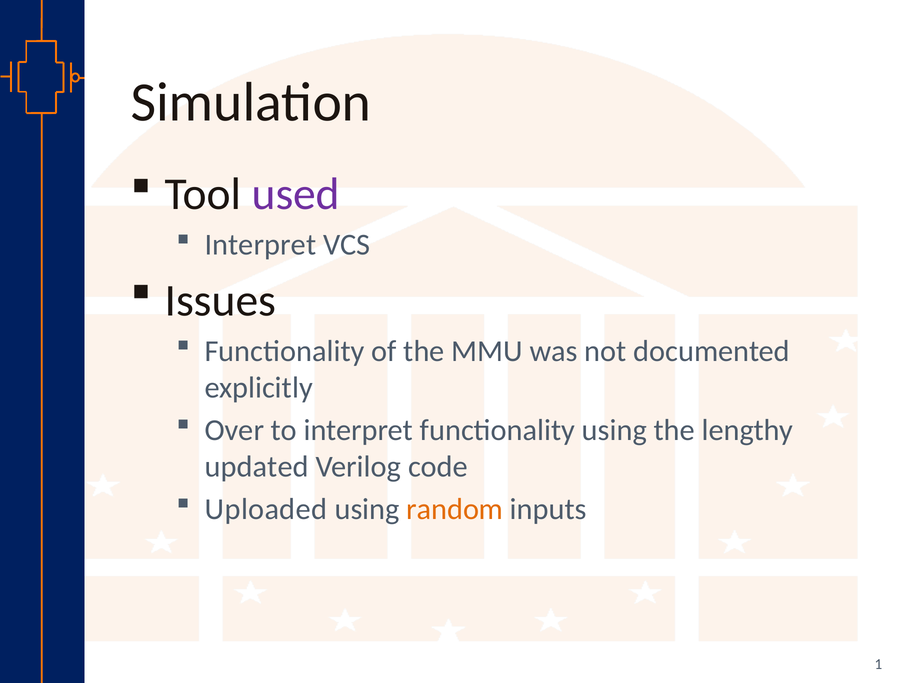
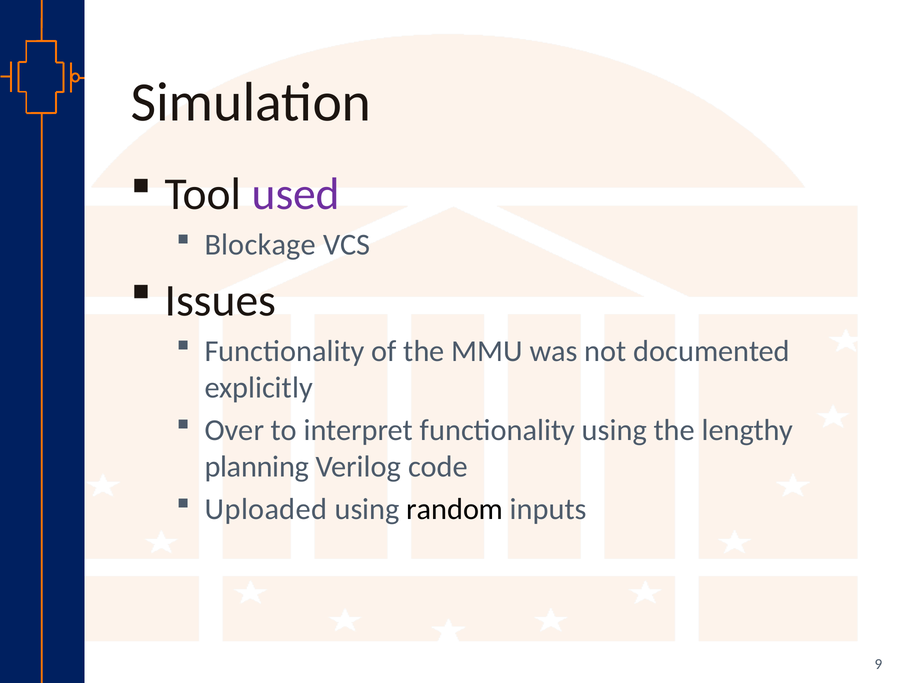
Interpret at (260, 245): Interpret -> Blockage
updated: updated -> planning
random colour: orange -> black
1: 1 -> 9
